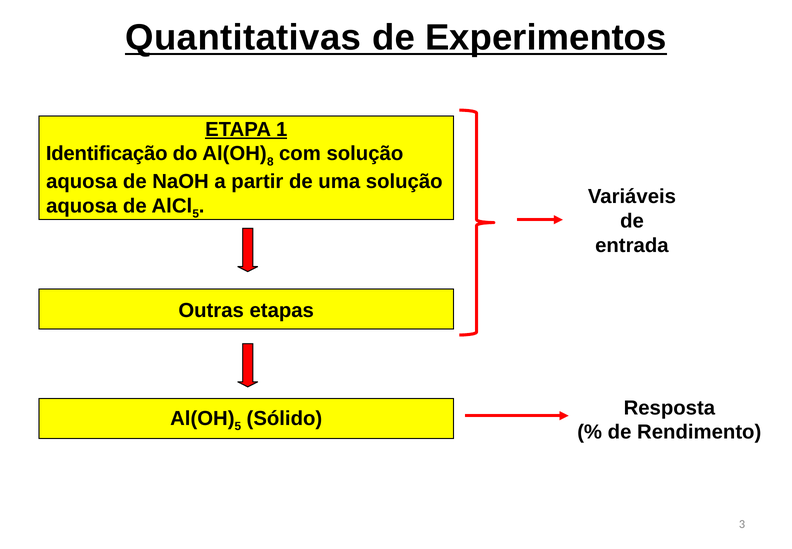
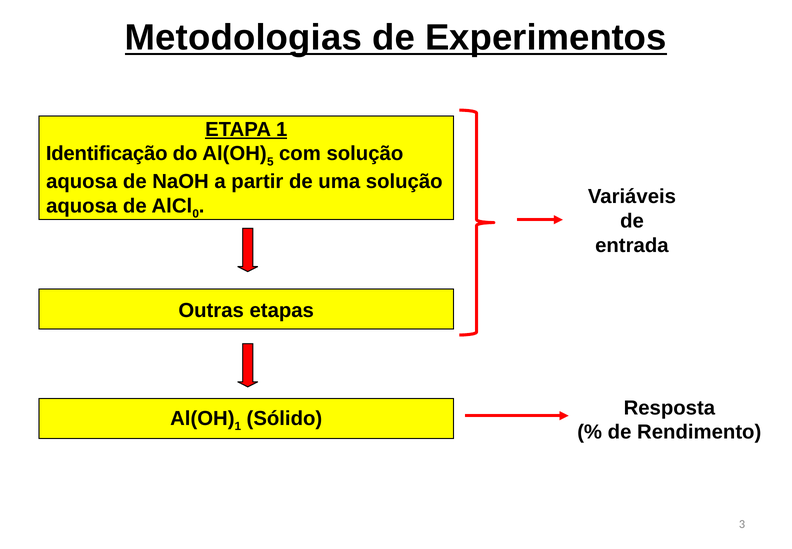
Quantitativas: Quantitativas -> Metodologias
8: 8 -> 5
5 at (196, 214): 5 -> 0
5 at (238, 426): 5 -> 1
